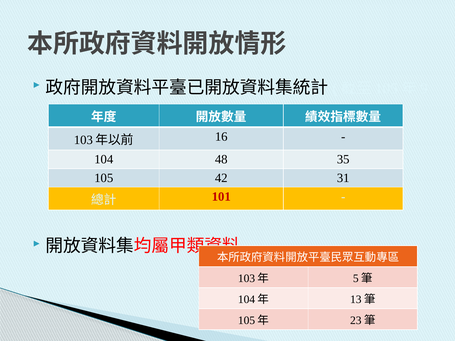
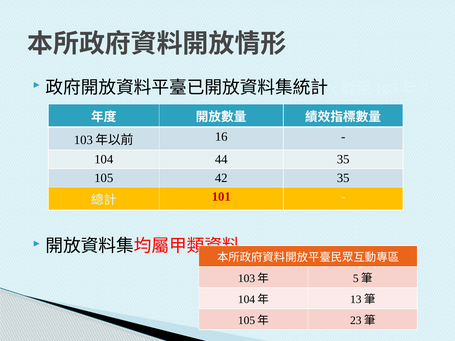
48: 48 -> 44
42 31: 31 -> 35
